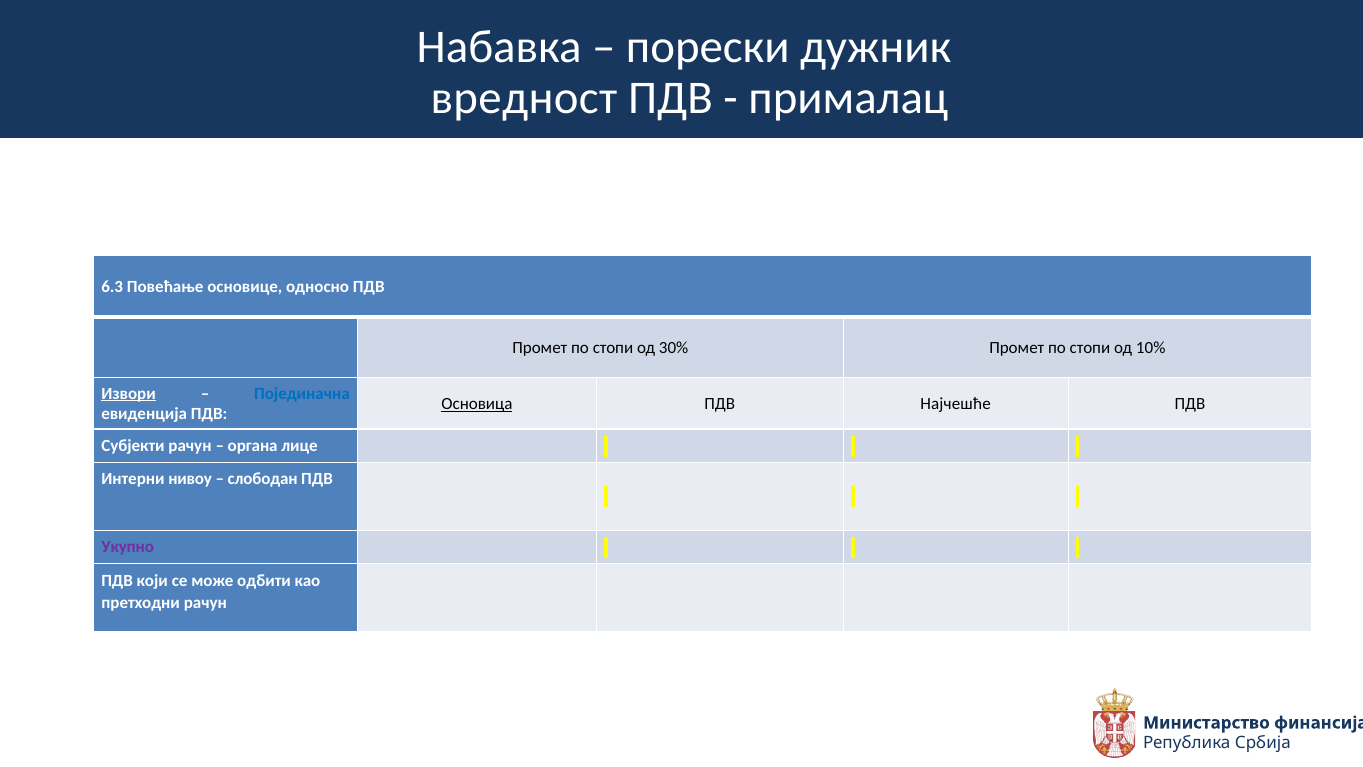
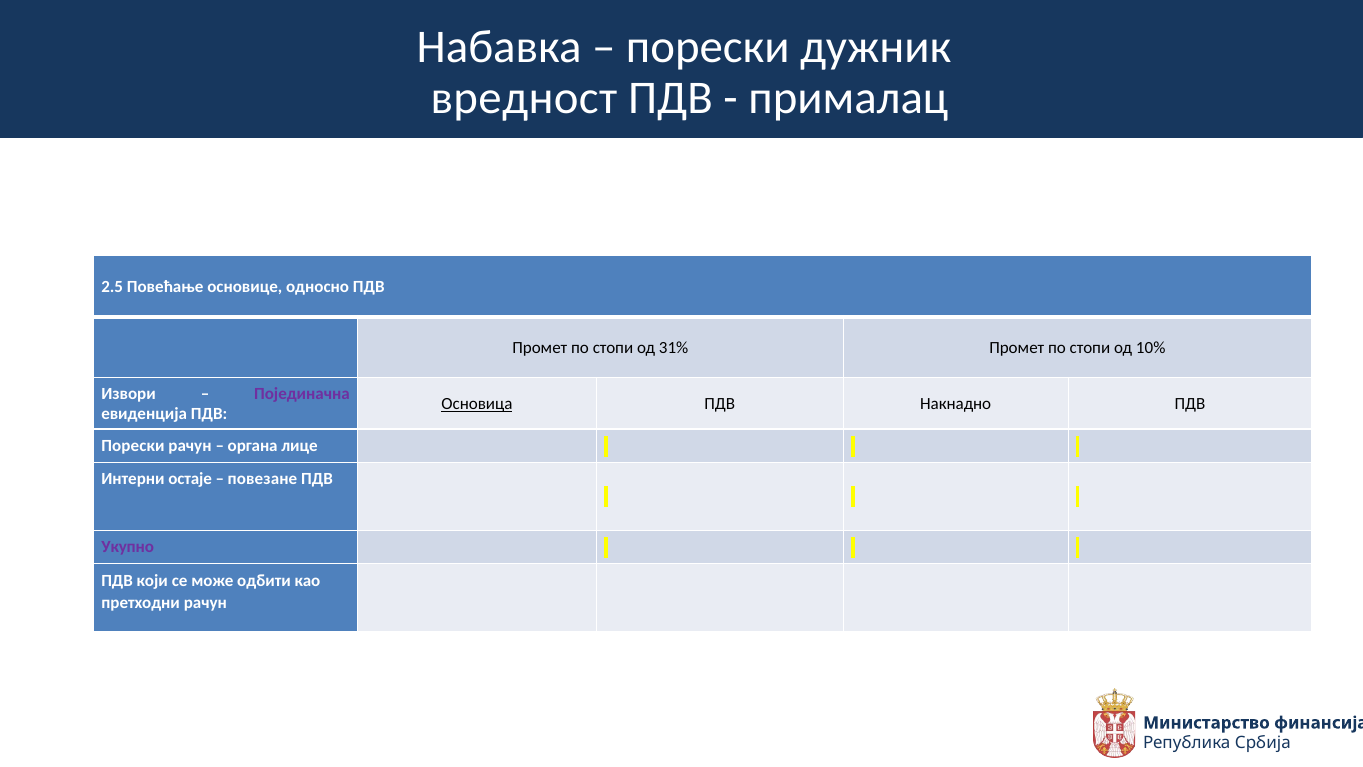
6.3: 6.3 -> 2.5
30%: 30% -> 31%
Извори underline: present -> none
Појединачна colour: blue -> purple
Најчешће: Најчешће -> Накнадно
Субјекти at (133, 446): Субјекти -> Порески
нивоу: нивоу -> остаје
слободан: слободан -> повезане
